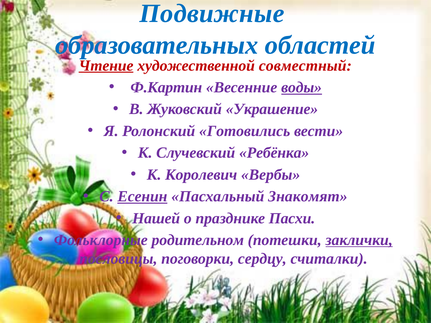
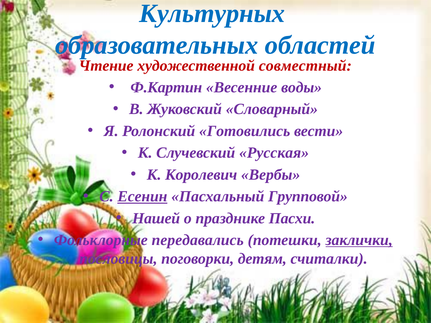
Подвижные: Подвижные -> Культурных
Чтение underline: present -> none
воды underline: present -> none
Украшение: Украшение -> Словарный
Ребёнка: Ребёнка -> Русская
Знакомят: Знакомят -> Групповой
родительном: родительном -> передавались
сердцу: сердцу -> детям
